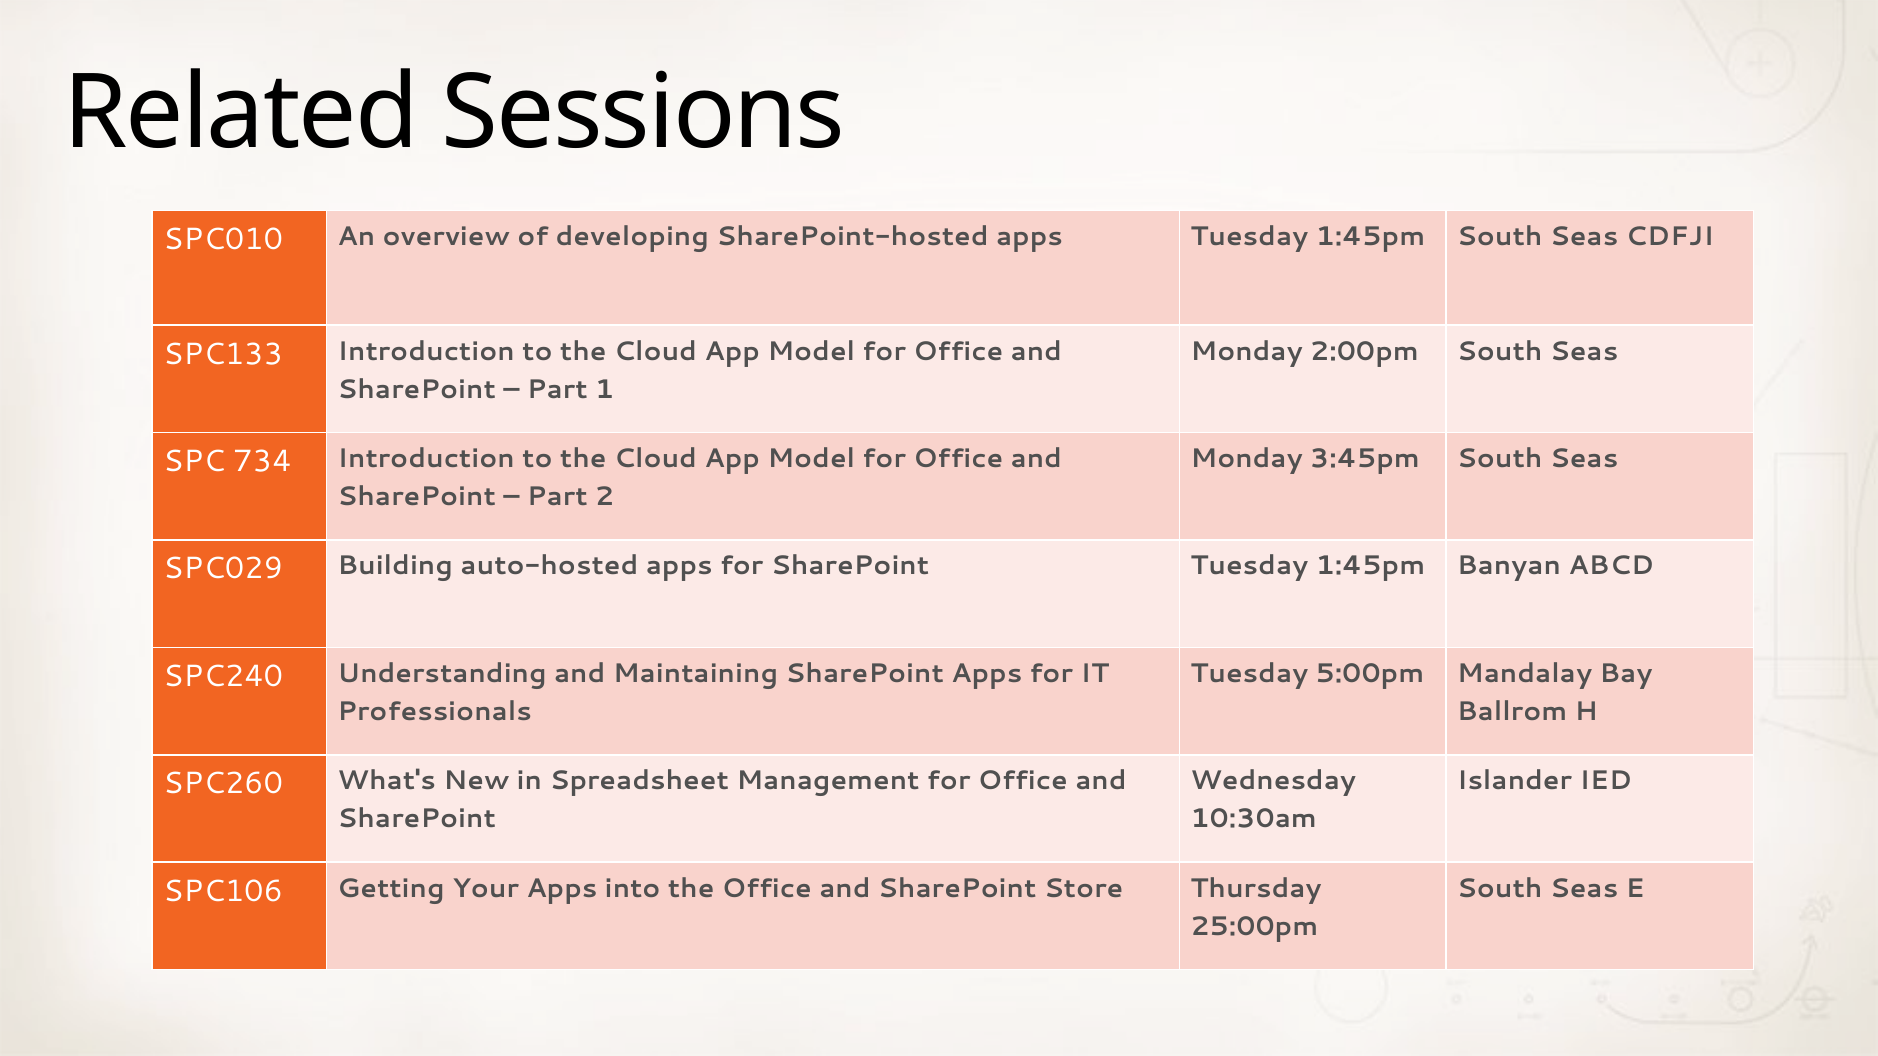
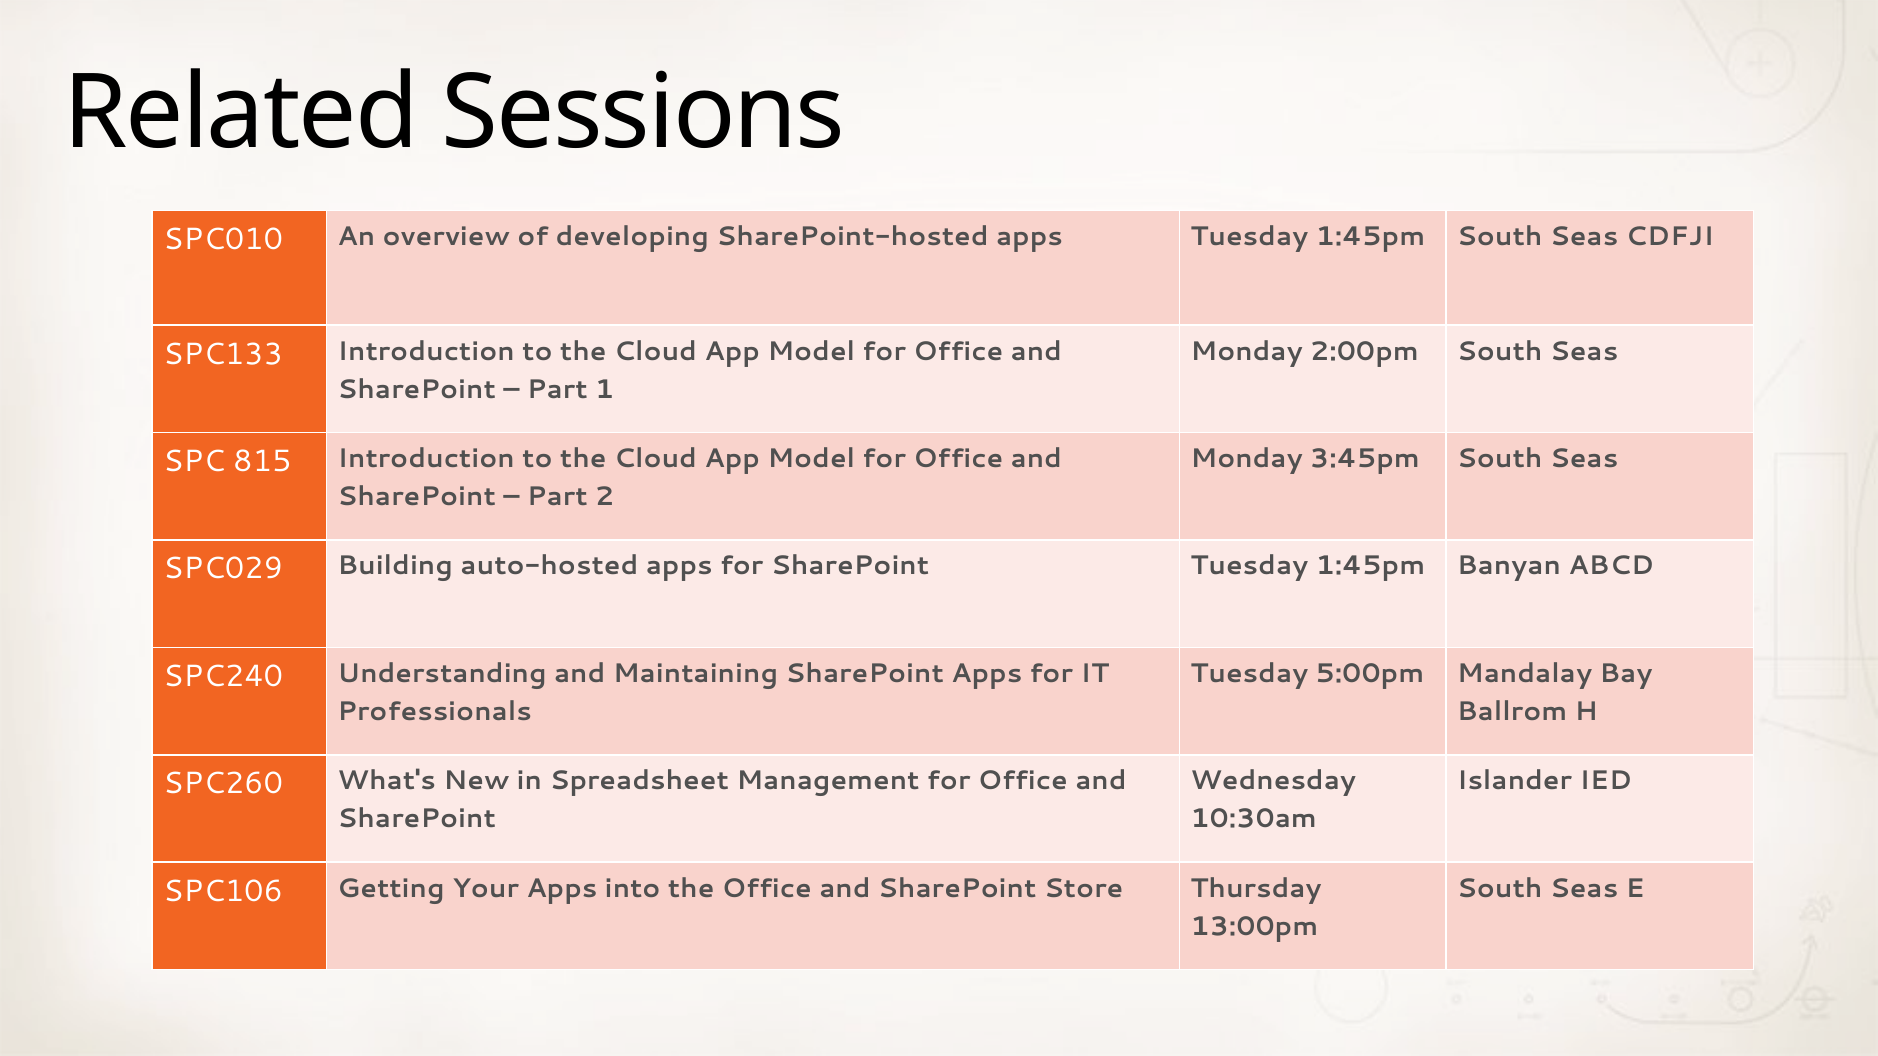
734: 734 -> 815
25:00pm: 25:00pm -> 13:00pm
